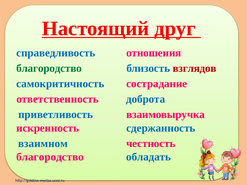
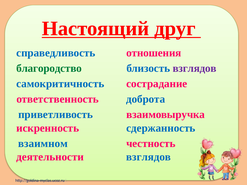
взглядов at (195, 68) colour: red -> purple
благородство at (50, 157): благородство -> деятельности
обладать at (149, 157): обладать -> взглядов
